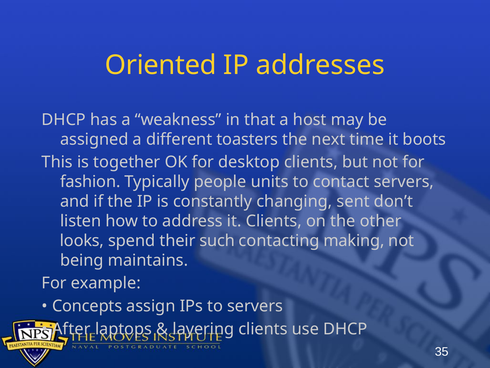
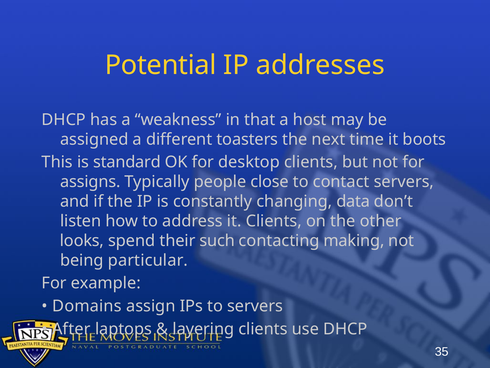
Oriented: Oriented -> Potential
together: together -> standard
fashion: fashion -> assigns
units: units -> close
sent: sent -> data
maintains: maintains -> particular
Concepts: Concepts -> Domains
